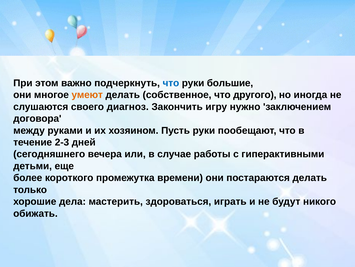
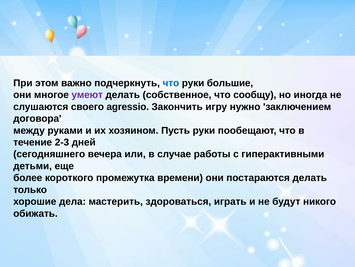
умеют colour: orange -> purple
другого: другого -> сообщу
диагноз: диагноз -> agressio
